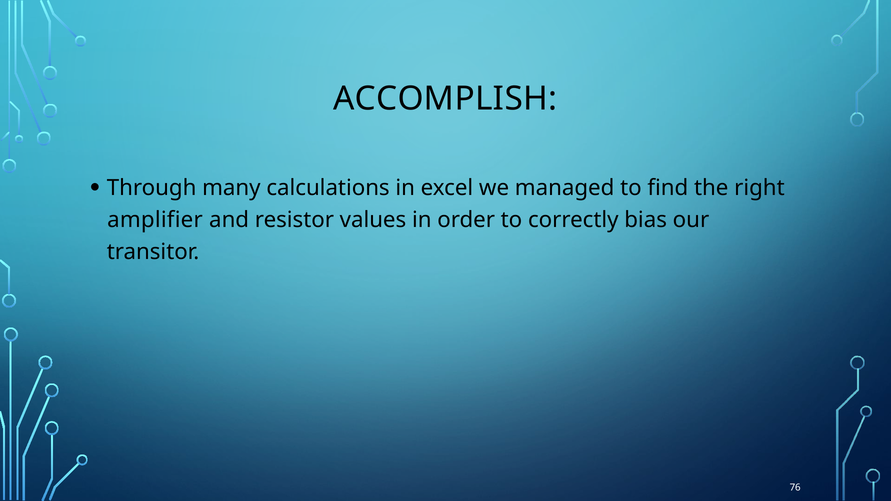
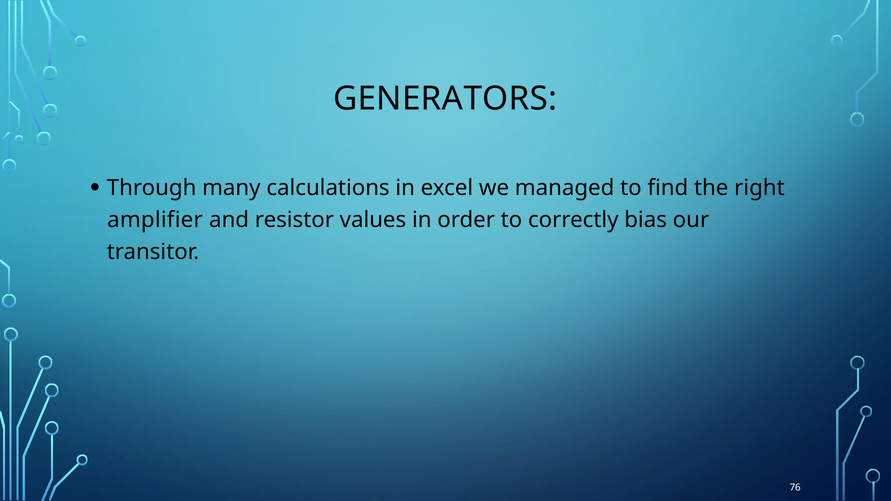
ACCOMPLISH: ACCOMPLISH -> GENERATORS
